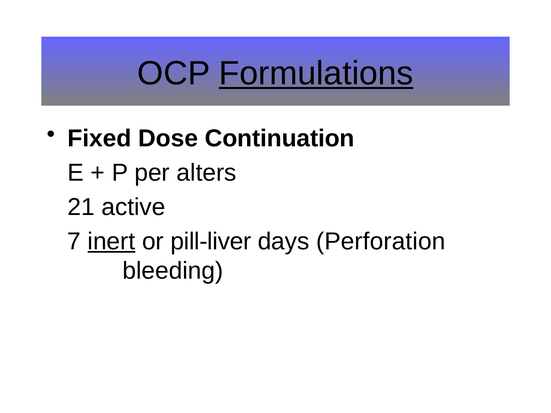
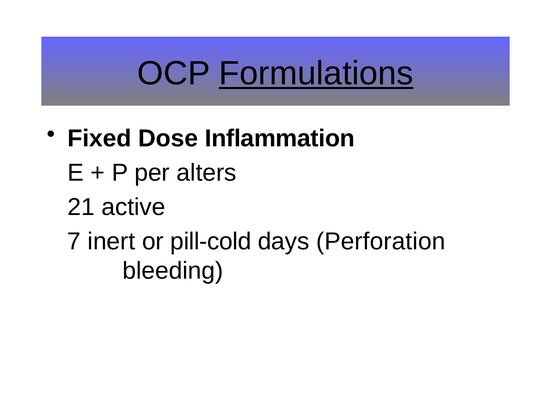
Continuation: Continuation -> Inflammation
inert underline: present -> none
pill-liver: pill-liver -> pill-cold
